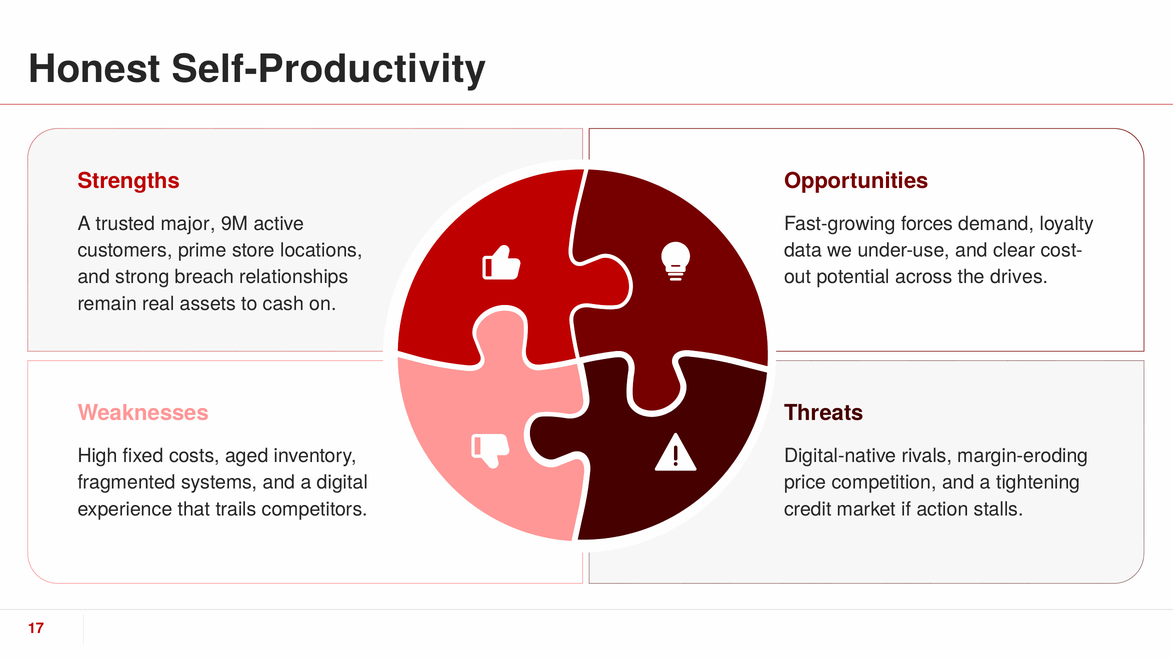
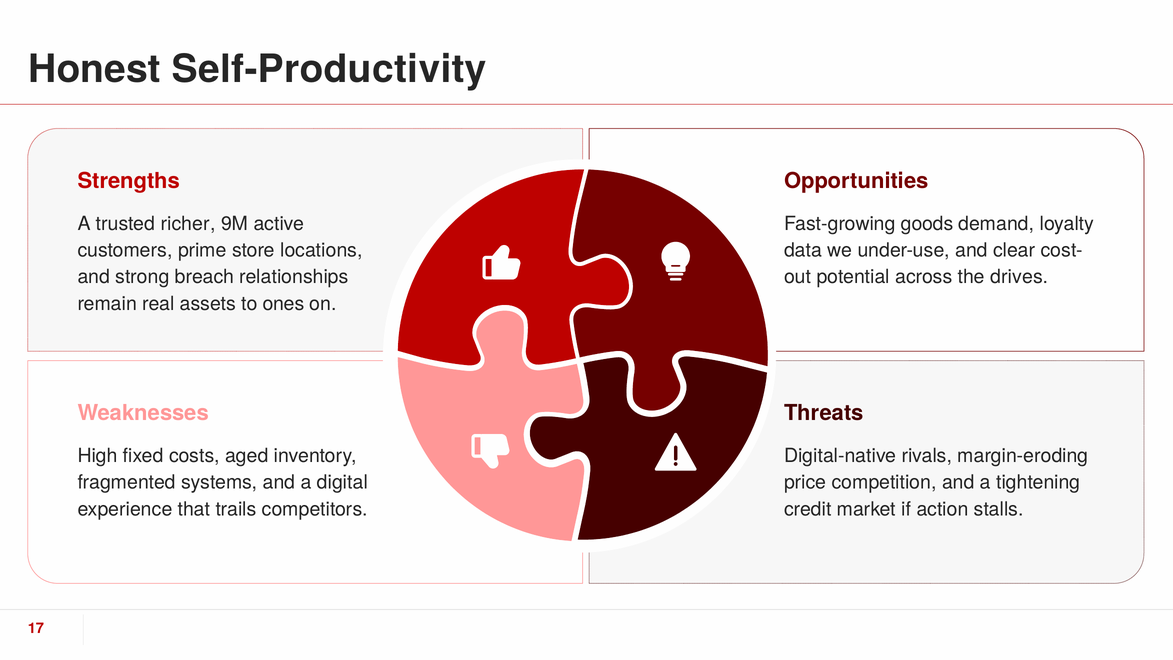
major: major -> richer
forces: forces -> goods
cash: cash -> ones
